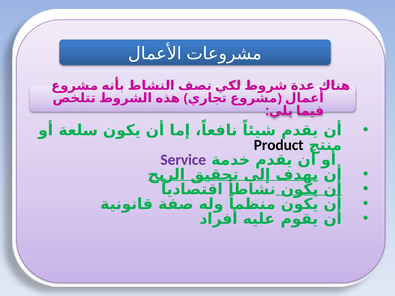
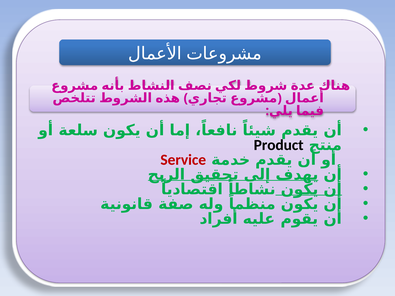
Service colour: purple -> red
